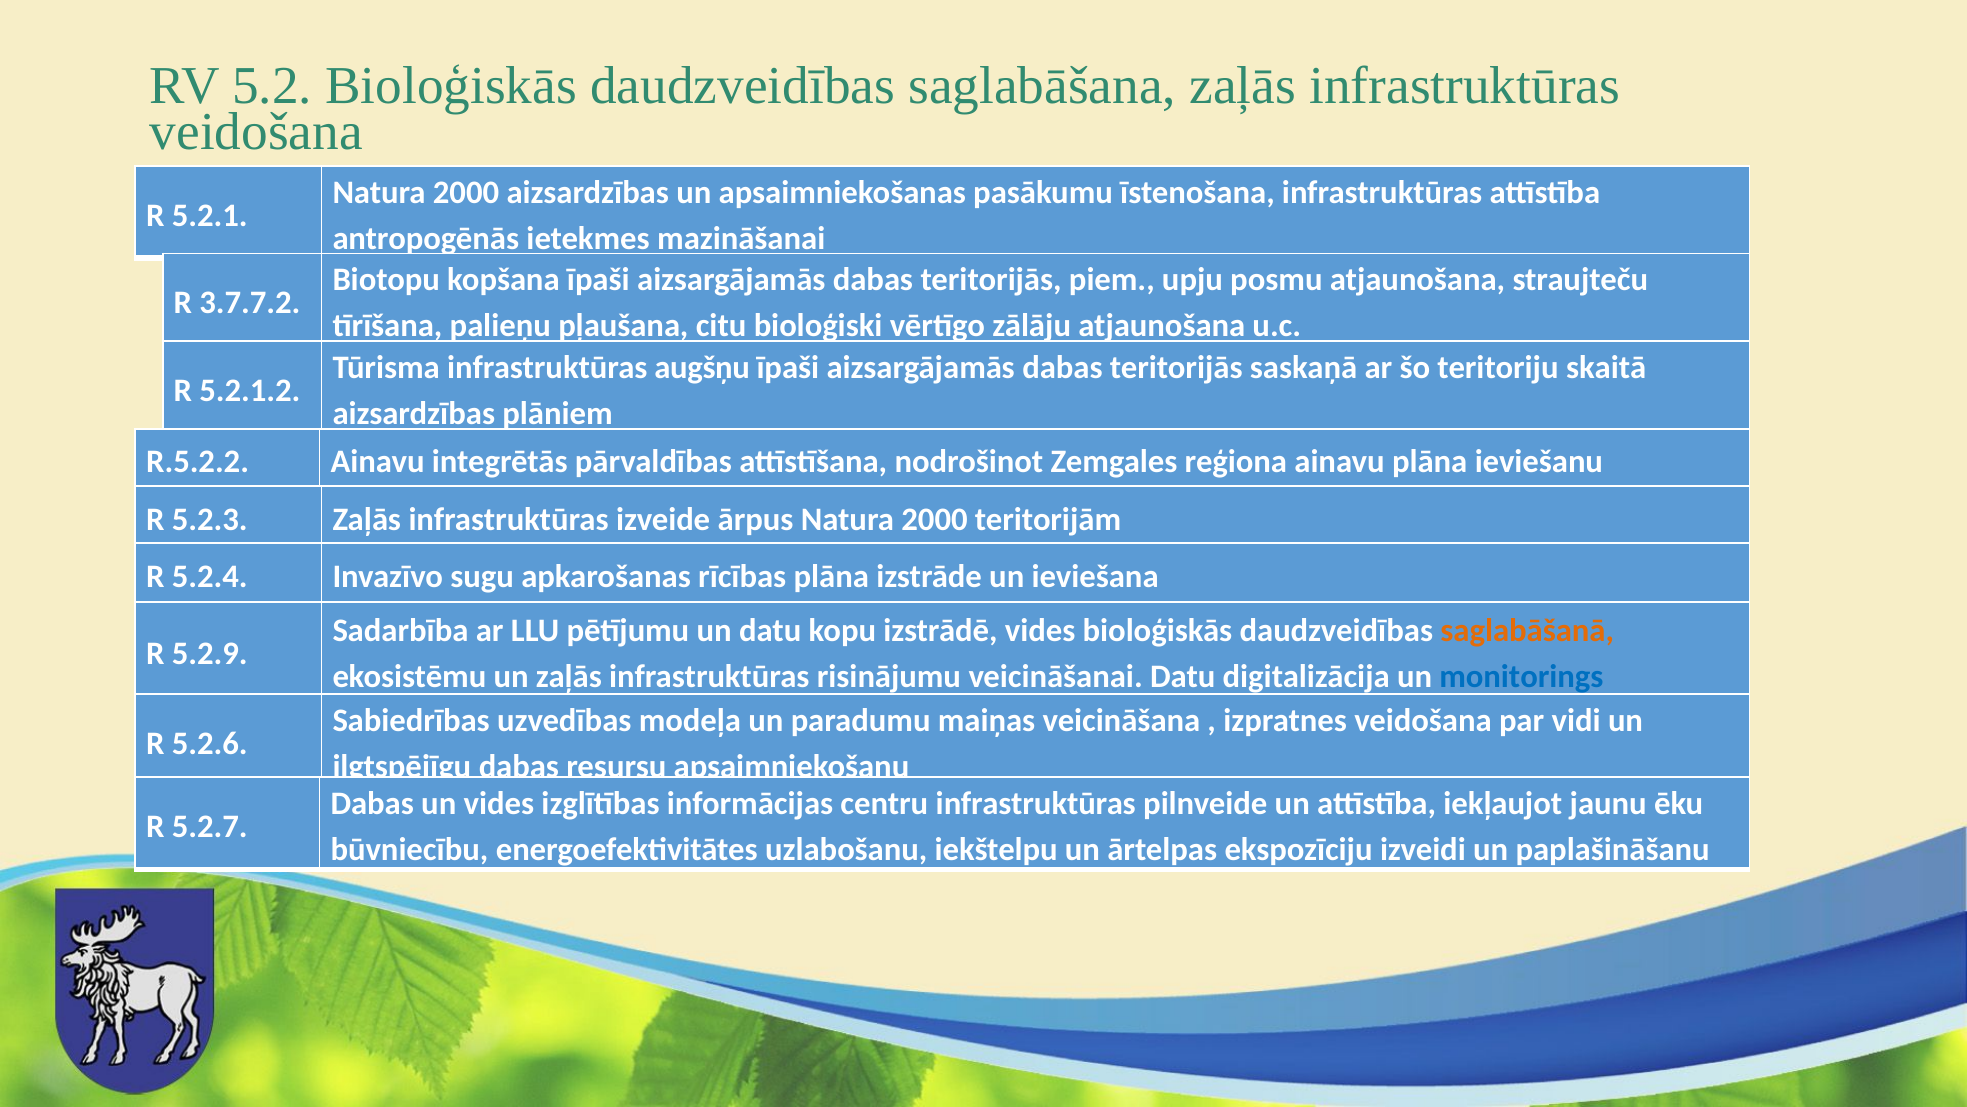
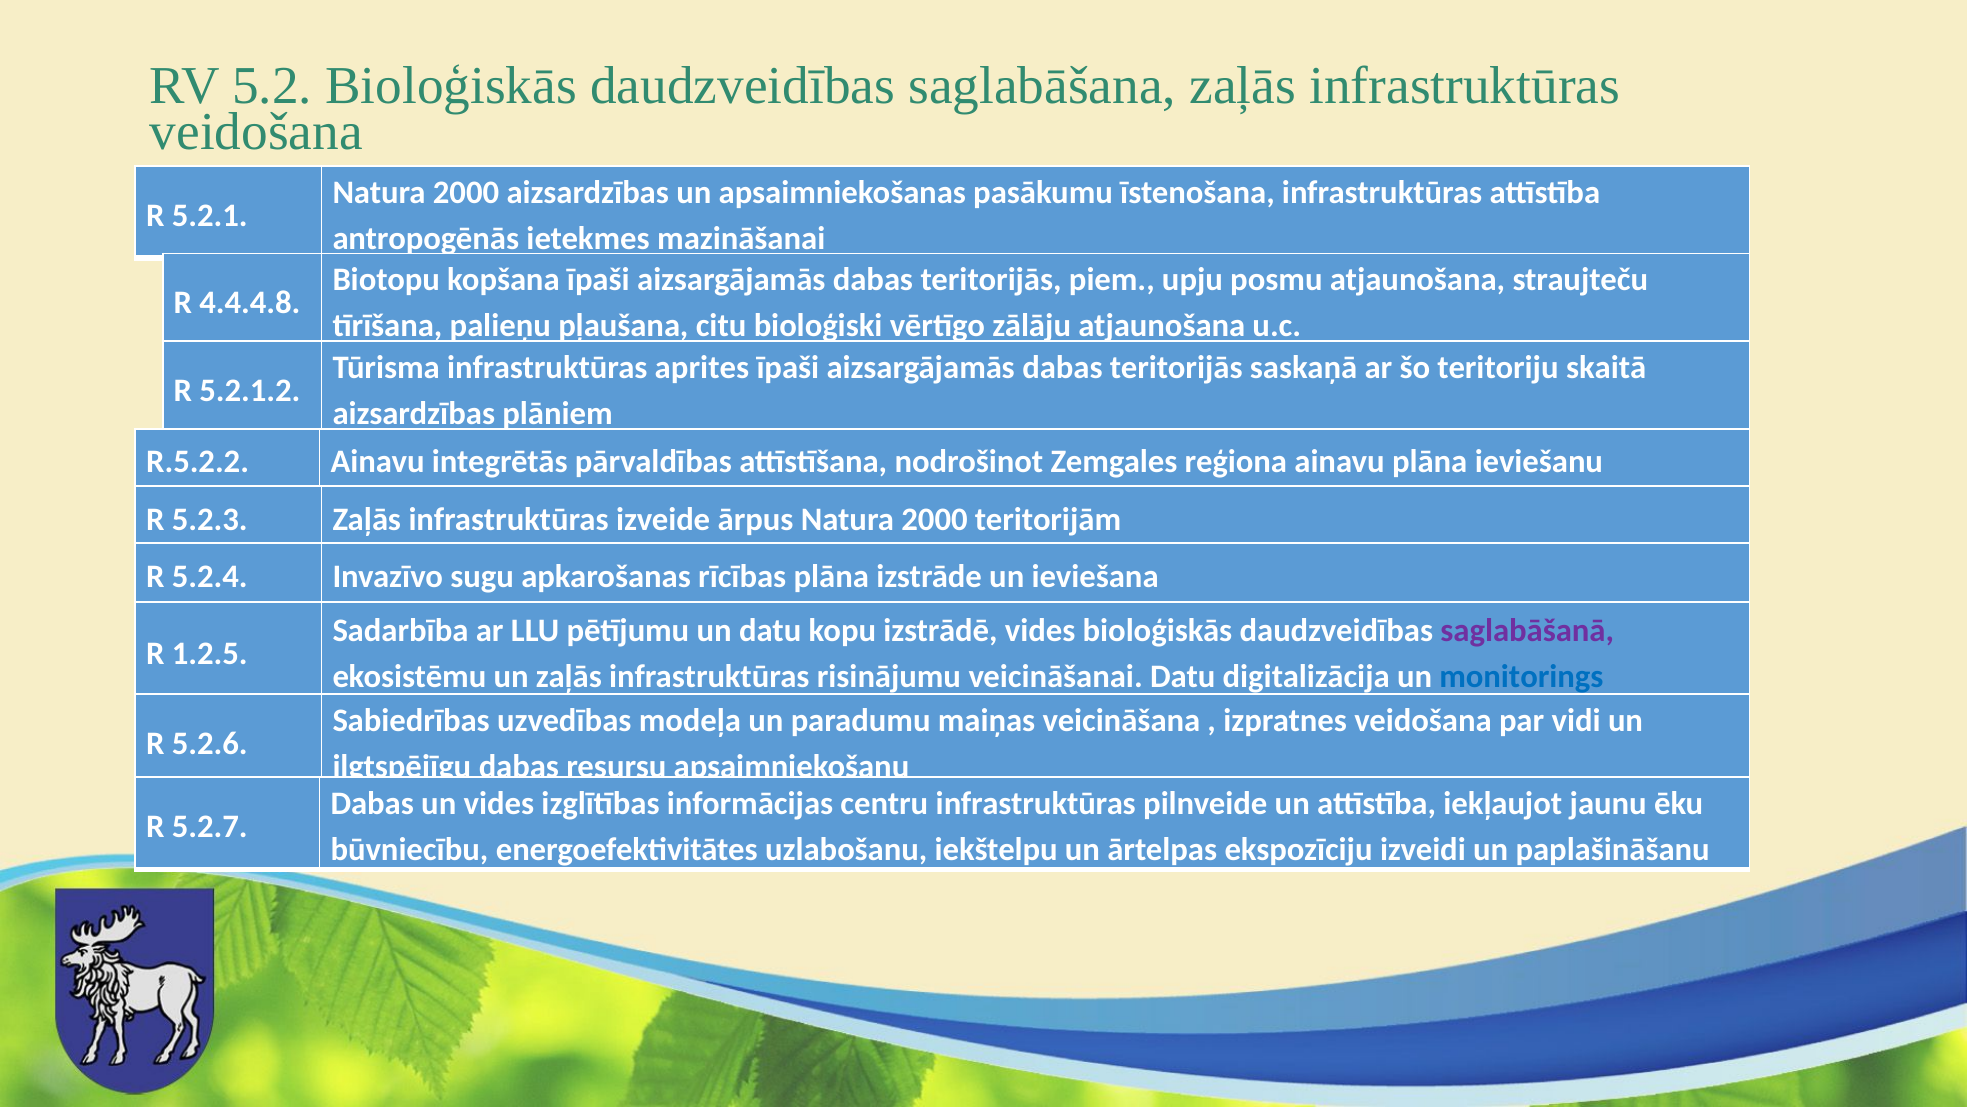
3.7.7.2: 3.7.7.2 -> 4.4.4.8
augšņu: augšņu -> aprites
saglabāšanā colour: orange -> purple
5.2.9: 5.2.9 -> 1.2.5
